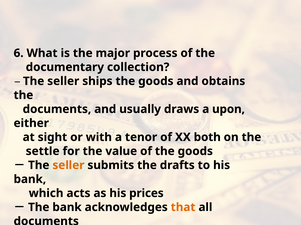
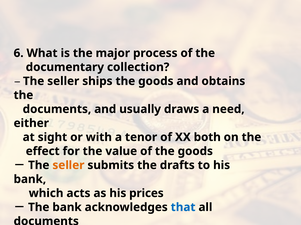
upon: upon -> need
settle: settle -> effect
that colour: orange -> blue
